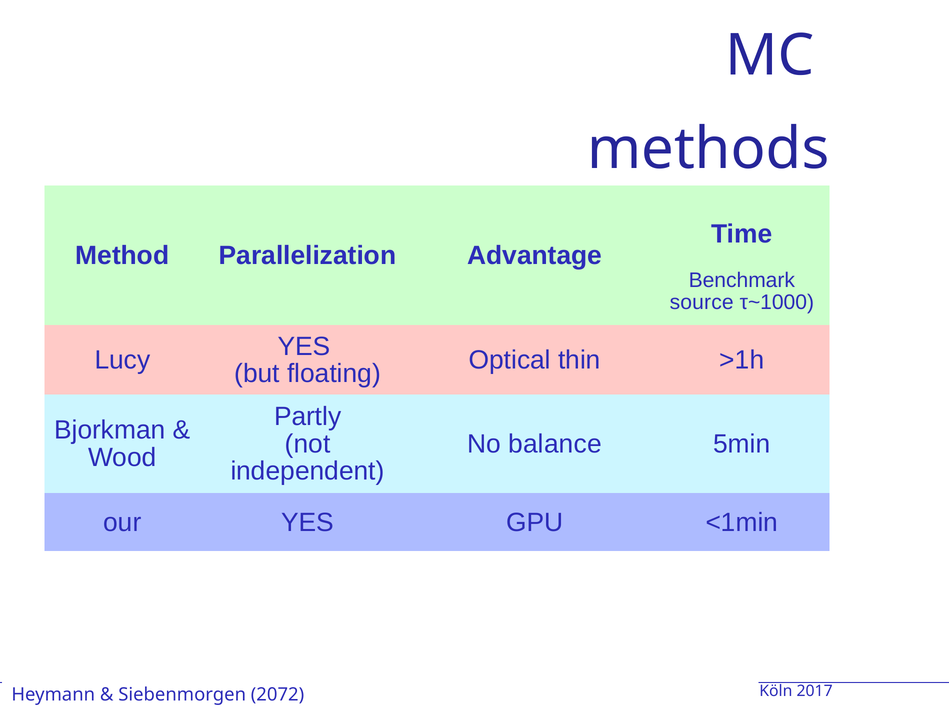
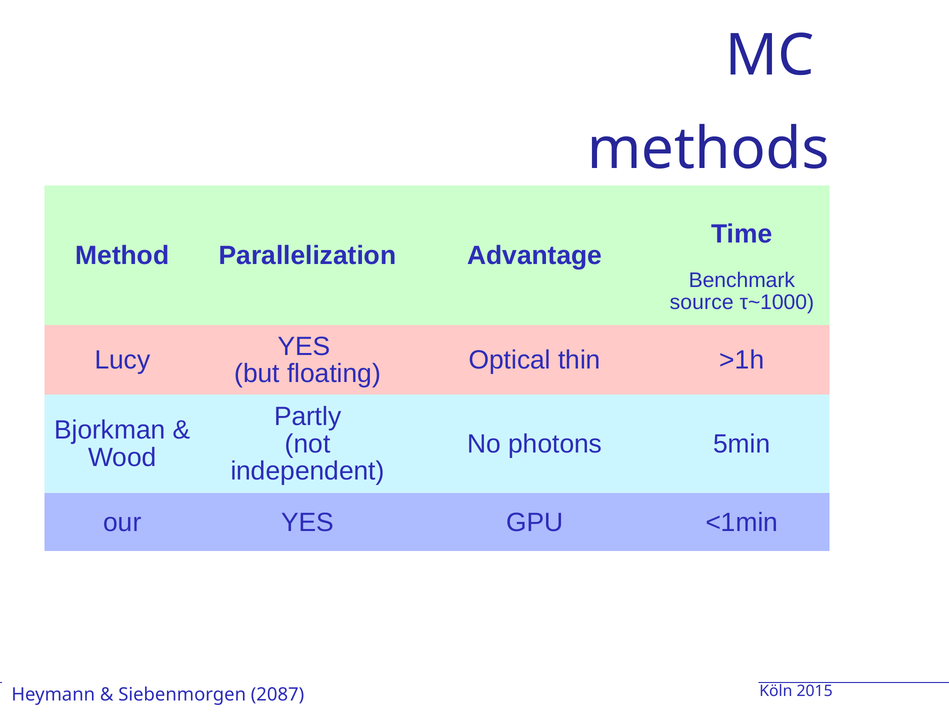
balance: balance -> photons
2017: 2017 -> 2015
2072: 2072 -> 2087
